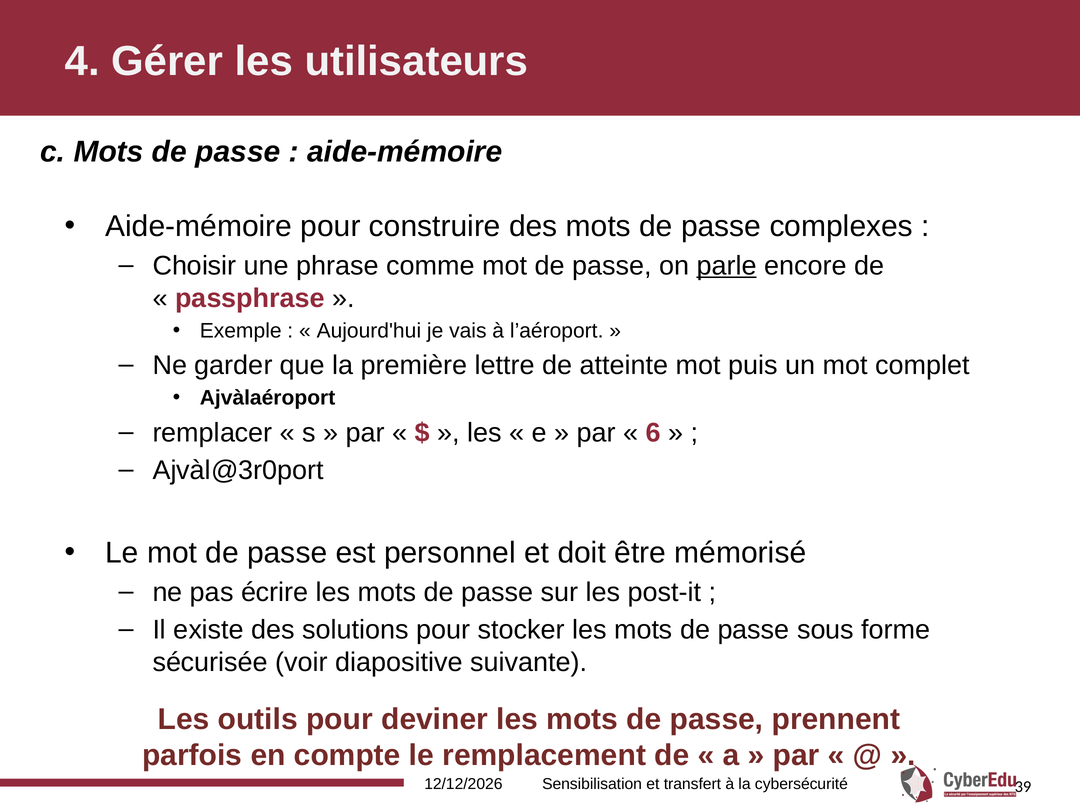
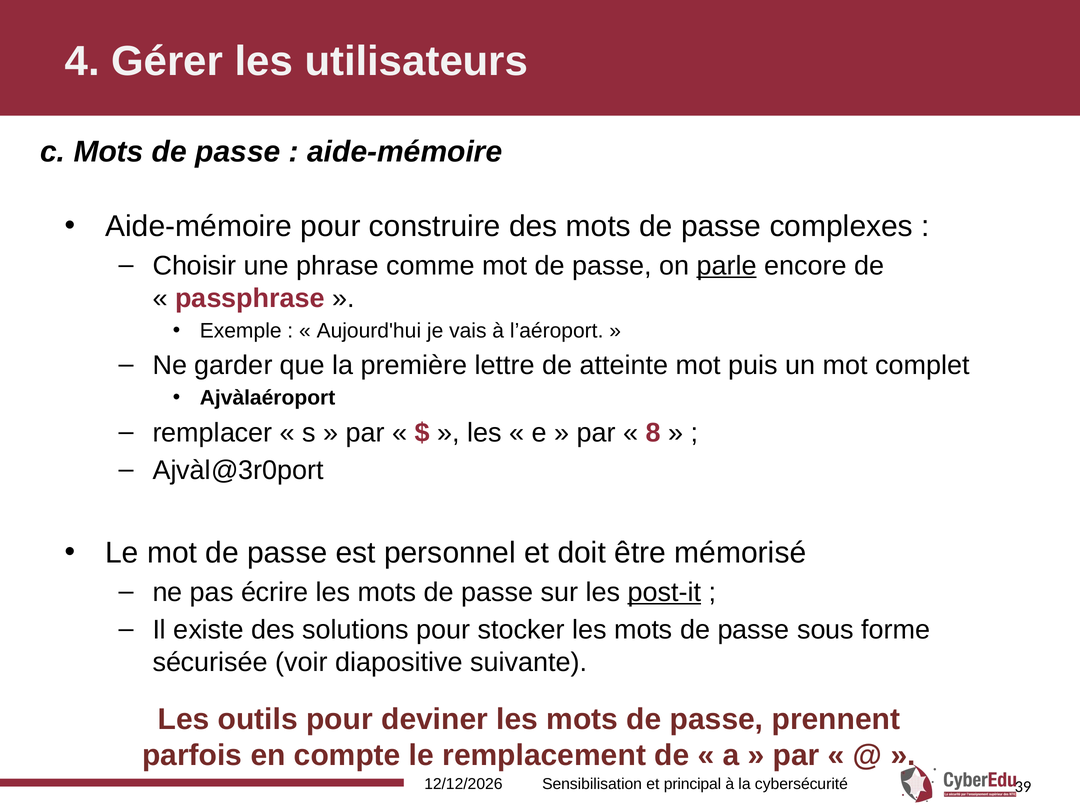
6: 6 -> 8
post-it underline: none -> present
transfert: transfert -> principal
